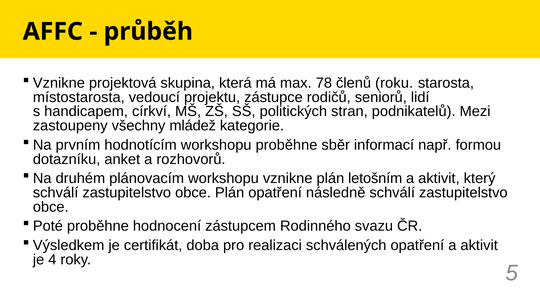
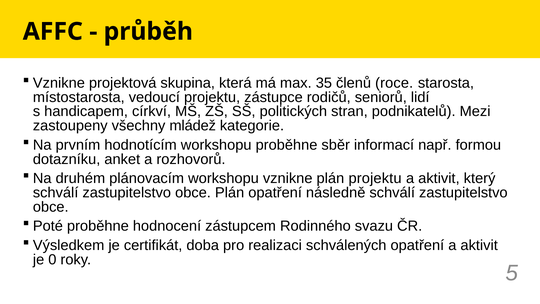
78: 78 -> 35
roku: roku -> roce
plán letošním: letošním -> projektu
4: 4 -> 0
